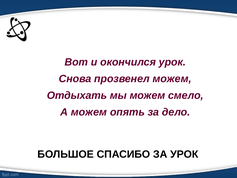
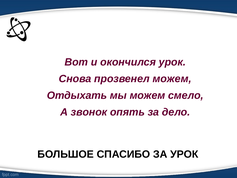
А можем: можем -> звонок
